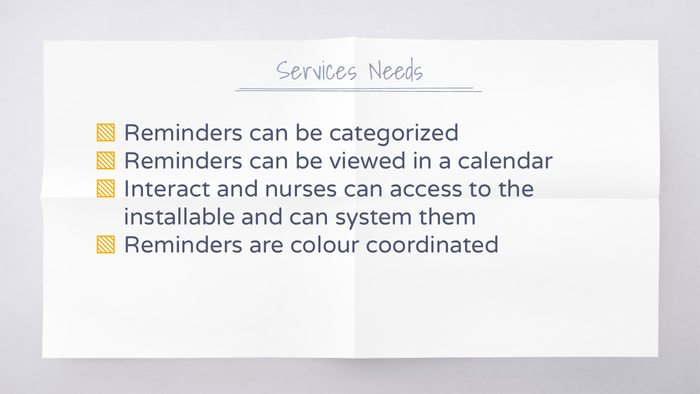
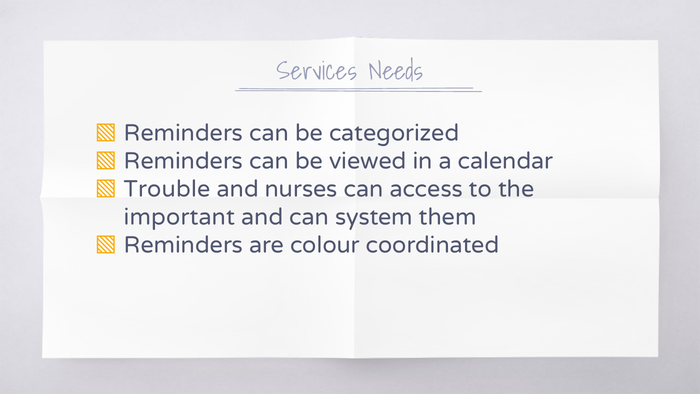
Interact: Interact -> Trouble
installable: installable -> important
